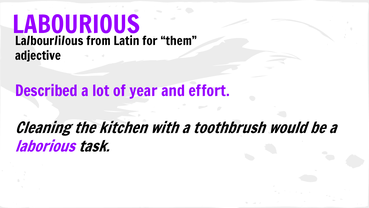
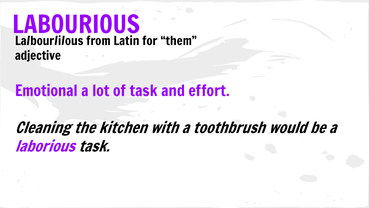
Described: Described -> Emotional
of year: year -> task
